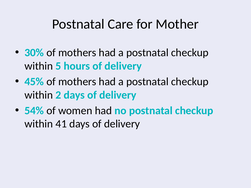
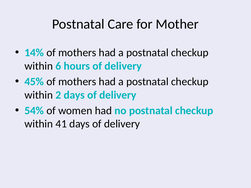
30%: 30% -> 14%
5: 5 -> 6
